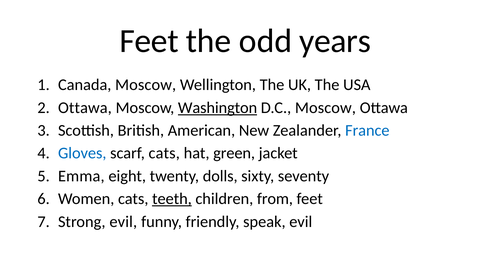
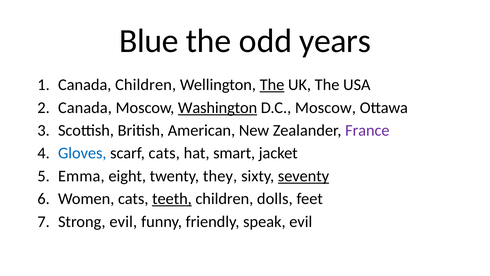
Feet at (149, 41): Feet -> Blue
Canada Moscow: Moscow -> Children
The at (272, 85) underline: none -> present
Ottawa at (85, 108): Ottawa -> Canada
France colour: blue -> purple
green: green -> smart
dolls: dolls -> they
seventy underline: none -> present
from: from -> dolls
